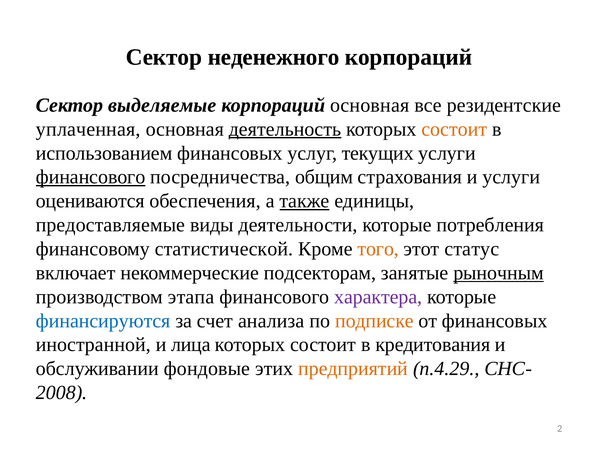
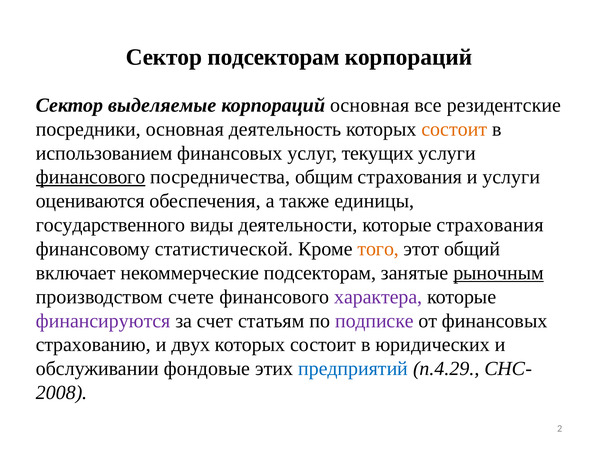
Сектор неденежного: неденежного -> подсекторам
уплаченная: уплаченная -> посредники
деятельность underline: present -> none
также underline: present -> none
предоставляемые: предоставляемые -> государственного
которые потребления: потребления -> страхования
статус: статус -> общий
этапа: этапа -> счете
финансируются colour: blue -> purple
анализа: анализа -> статьям
подписке colour: orange -> purple
иностранной: иностранной -> страхованию
лица: лица -> двух
кредитования: кредитования -> юридических
предприятий colour: orange -> blue
